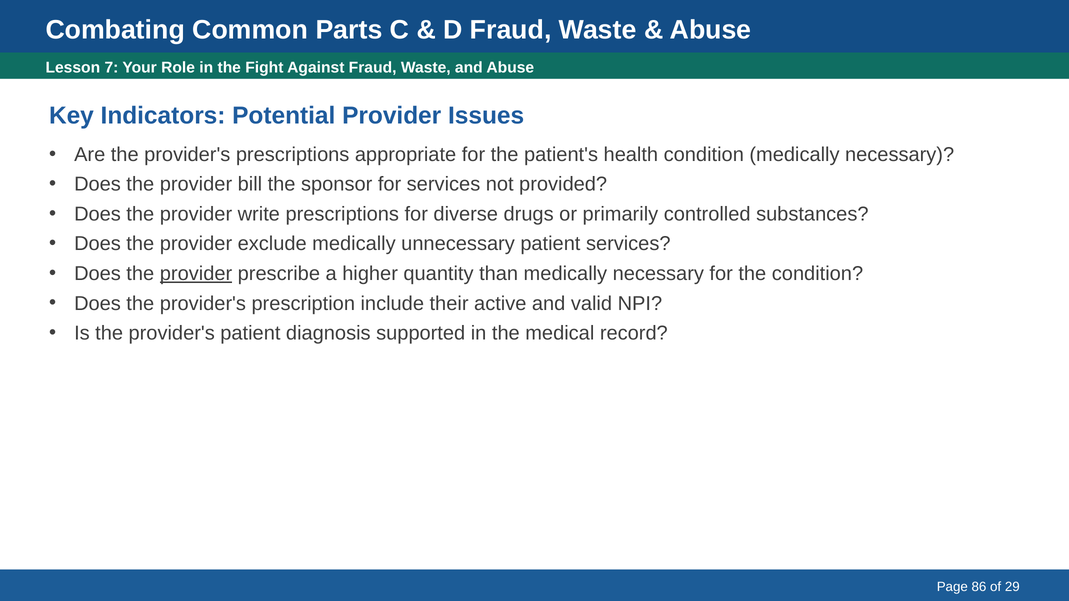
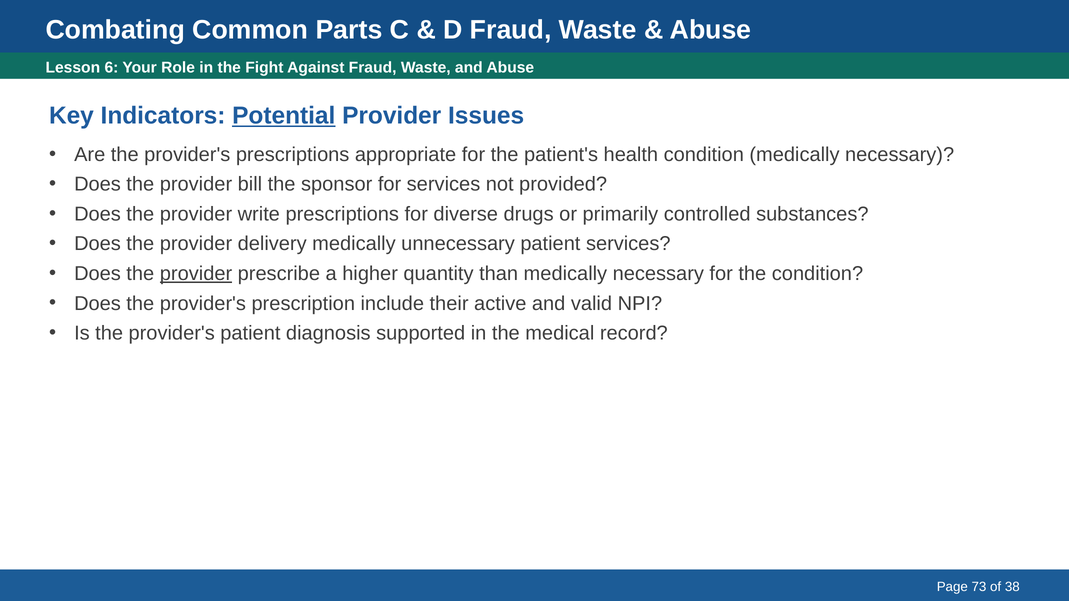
7: 7 -> 6
Potential underline: none -> present
exclude: exclude -> delivery
86: 86 -> 73
29: 29 -> 38
